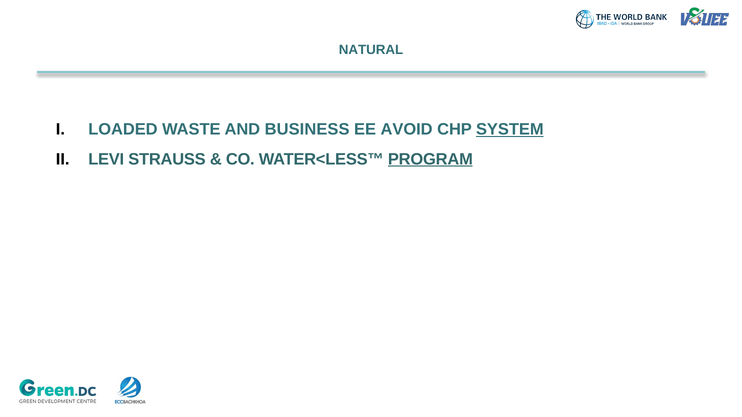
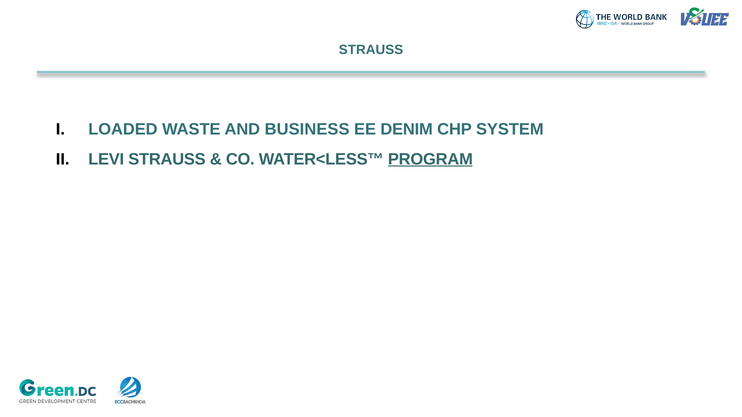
NATURAL at (371, 50): NATURAL -> STRAUSS
AVOID: AVOID -> DENIM
SYSTEM underline: present -> none
